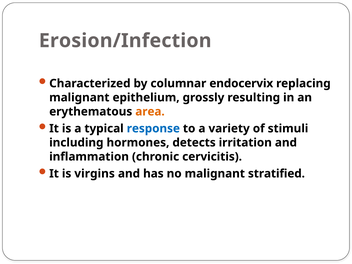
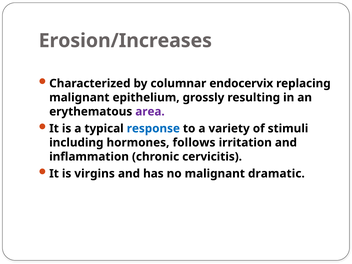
Erosion/Infection: Erosion/Infection -> Erosion/Increases
area colour: orange -> purple
detects: detects -> follows
stratified: stratified -> dramatic
